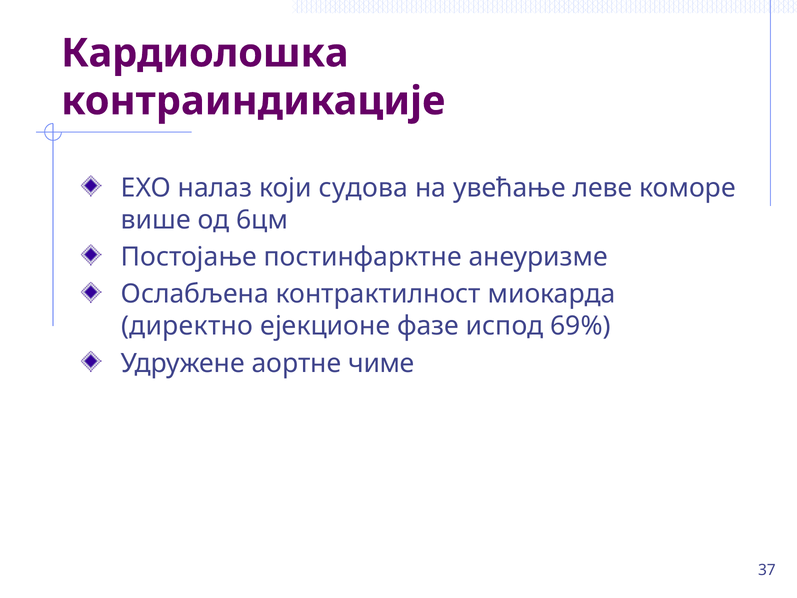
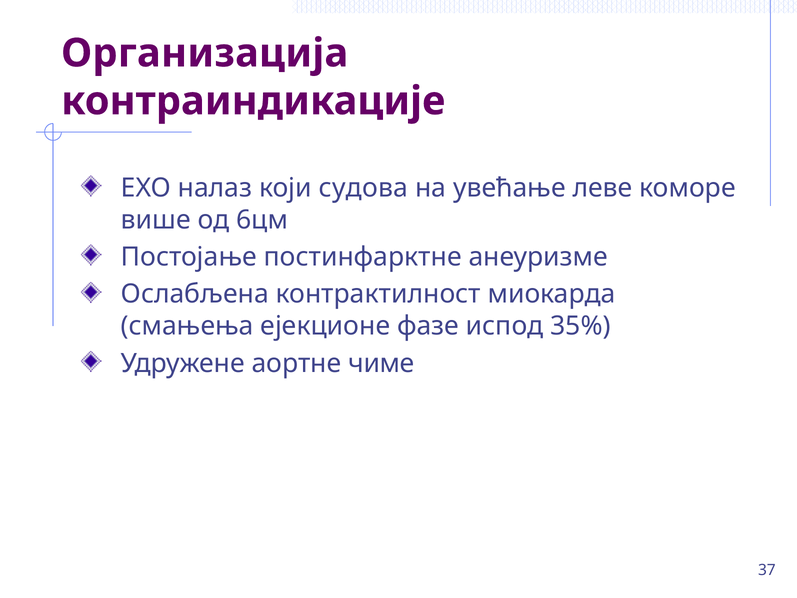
Кардиолошка: Кардиолошка -> Организација
директно: директно -> смањења
69%: 69% -> 35%
